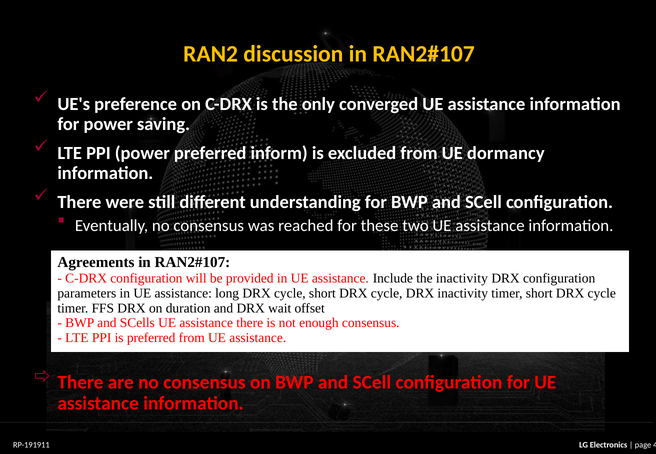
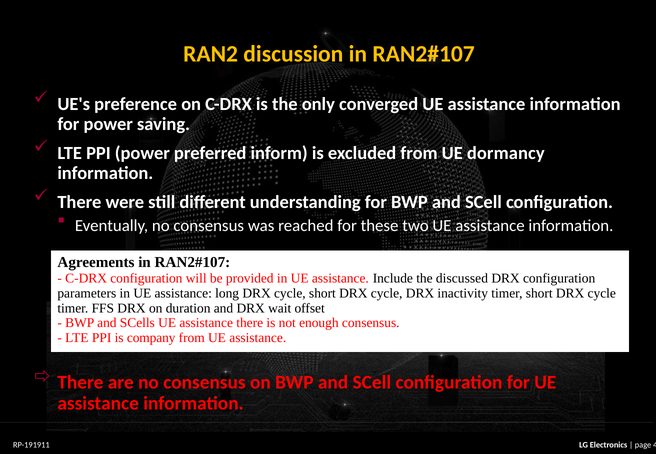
the inactivity: inactivity -> discussed
is preferred: preferred -> company
